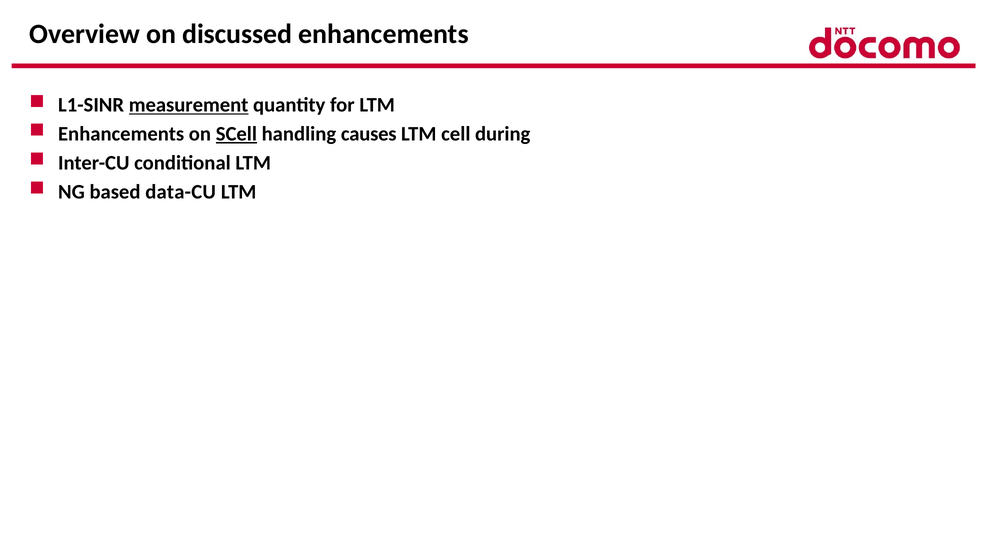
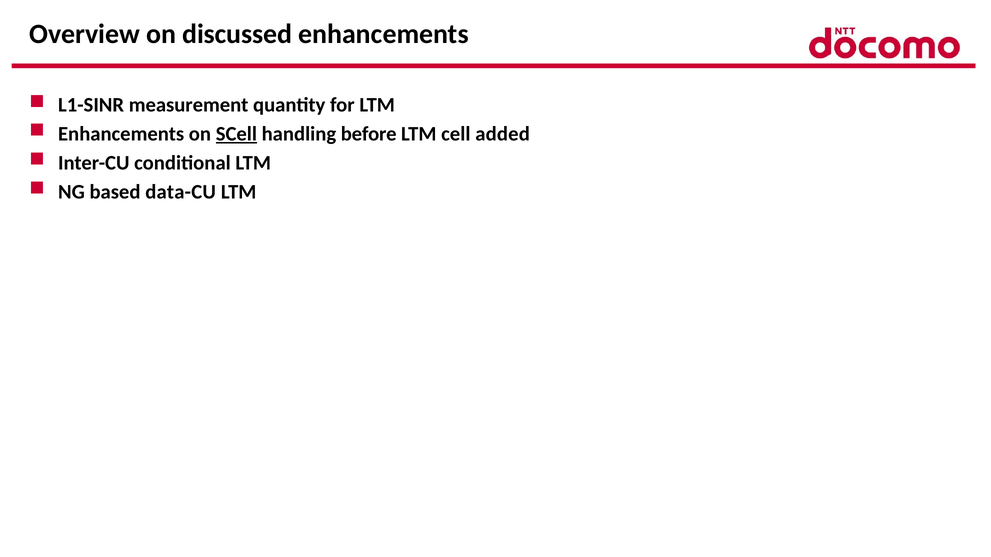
measurement underline: present -> none
causes: causes -> before
during: during -> added
